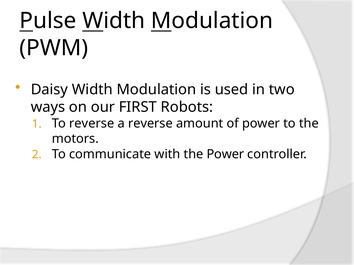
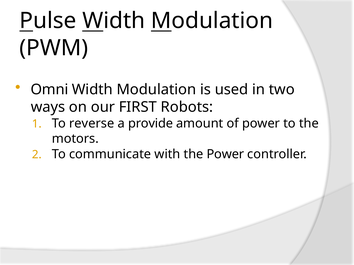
Daisy: Daisy -> Omni
a reverse: reverse -> provide
